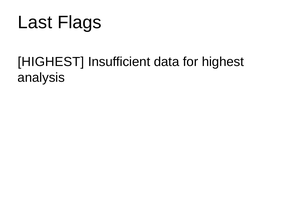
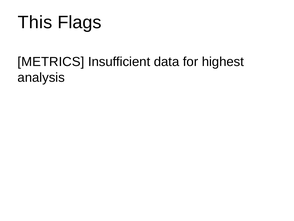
Last: Last -> This
HIGHEST at (51, 62): HIGHEST -> METRICS
